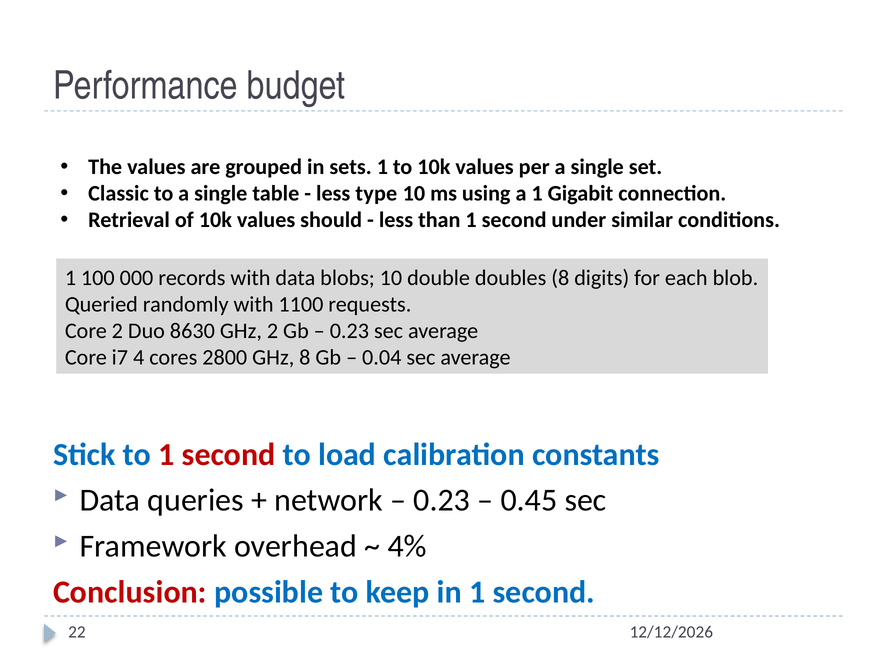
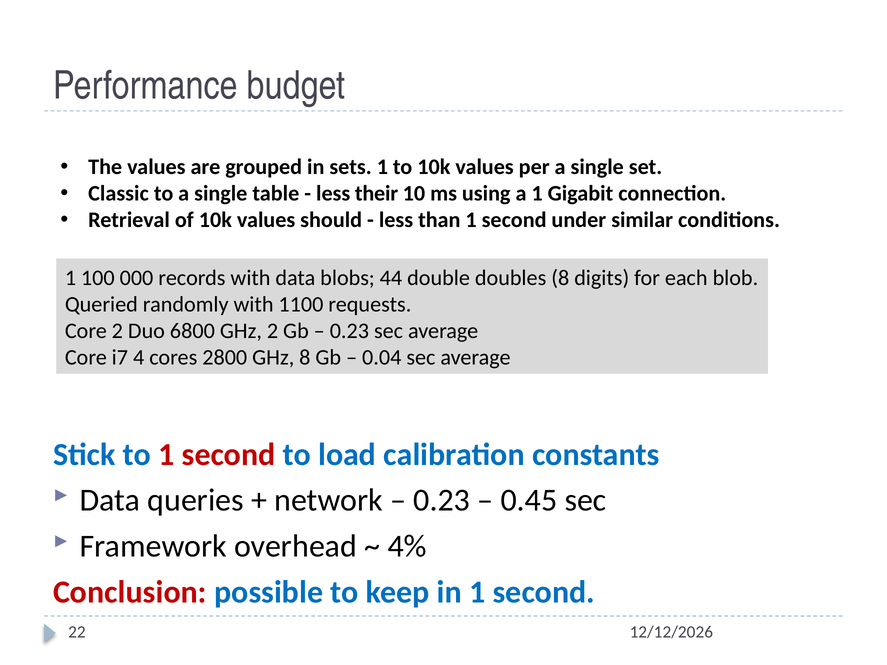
type: type -> their
blobs 10: 10 -> 44
8630: 8630 -> 6800
